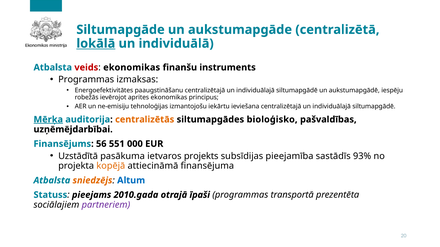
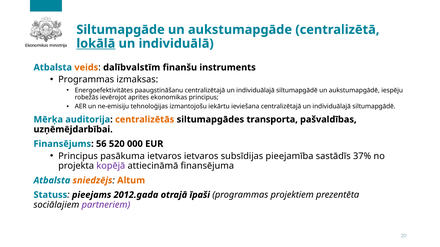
veids colour: red -> orange
ekonomikas at (132, 68): ekonomikas -> dalībvalstīm
Mērķa underline: present -> none
bioloģisko: bioloģisko -> transporta
551: 551 -> 520
Uzstādītā at (78, 156): Uzstādītā -> Principus
ietvaros projekts: projekts -> ietvaros
93%: 93% -> 37%
kopējā colour: orange -> purple
Altum colour: blue -> orange
2010.gada: 2010.gada -> 2012.gada
transportā: transportā -> projektiem
